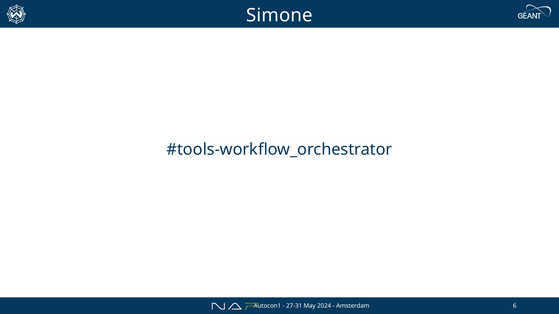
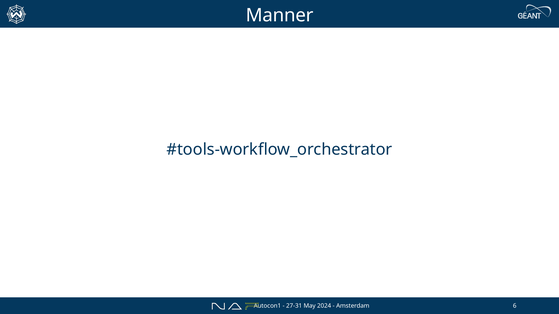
Simone: Simone -> Manner
